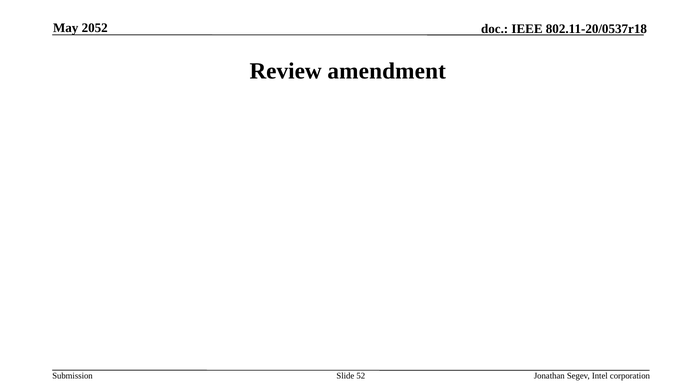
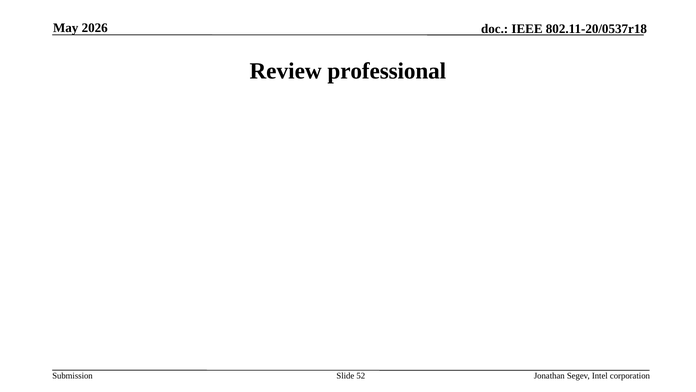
2052: 2052 -> 2026
amendment: amendment -> professional
